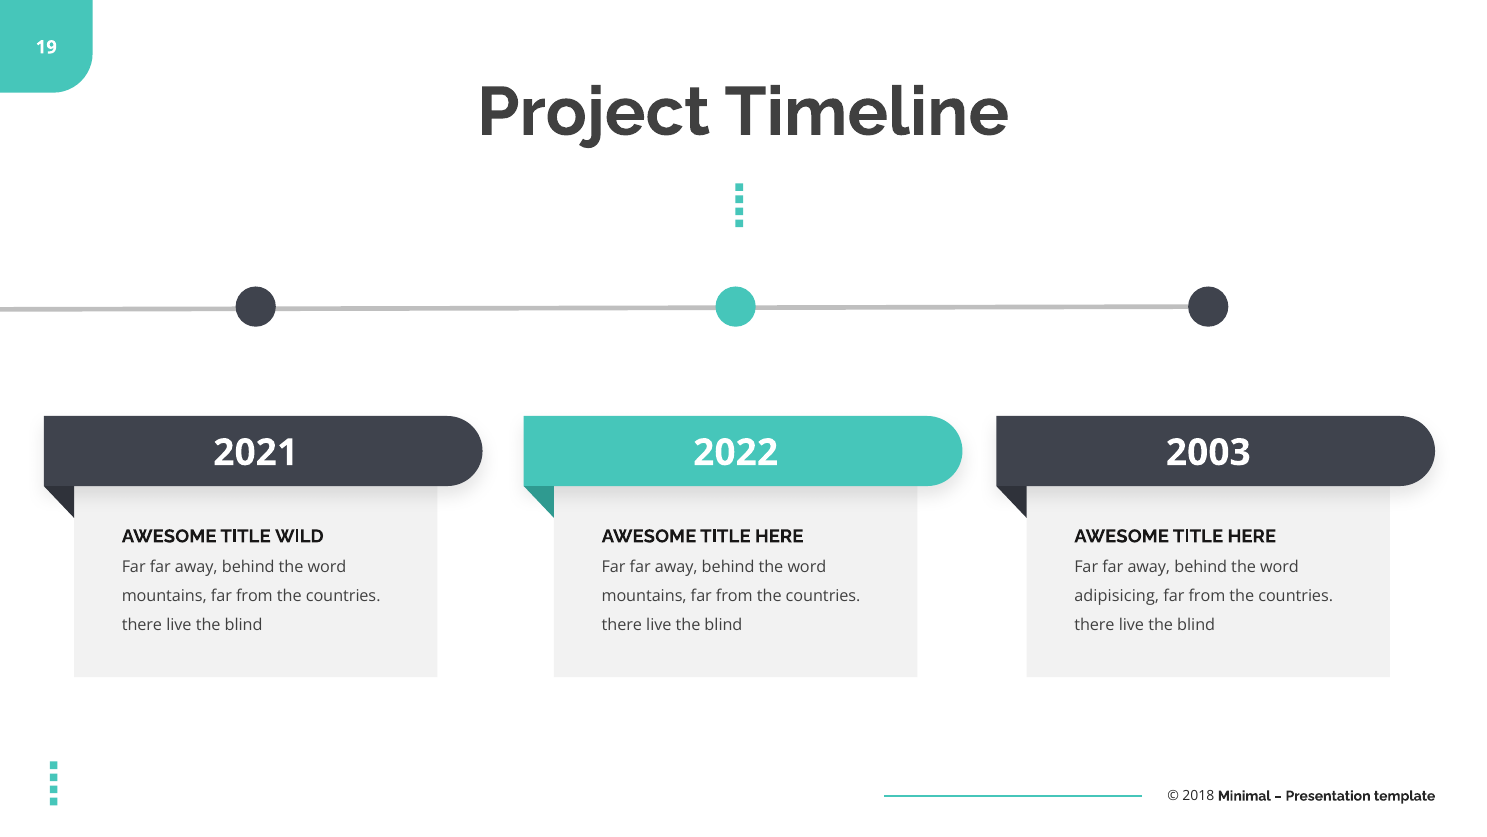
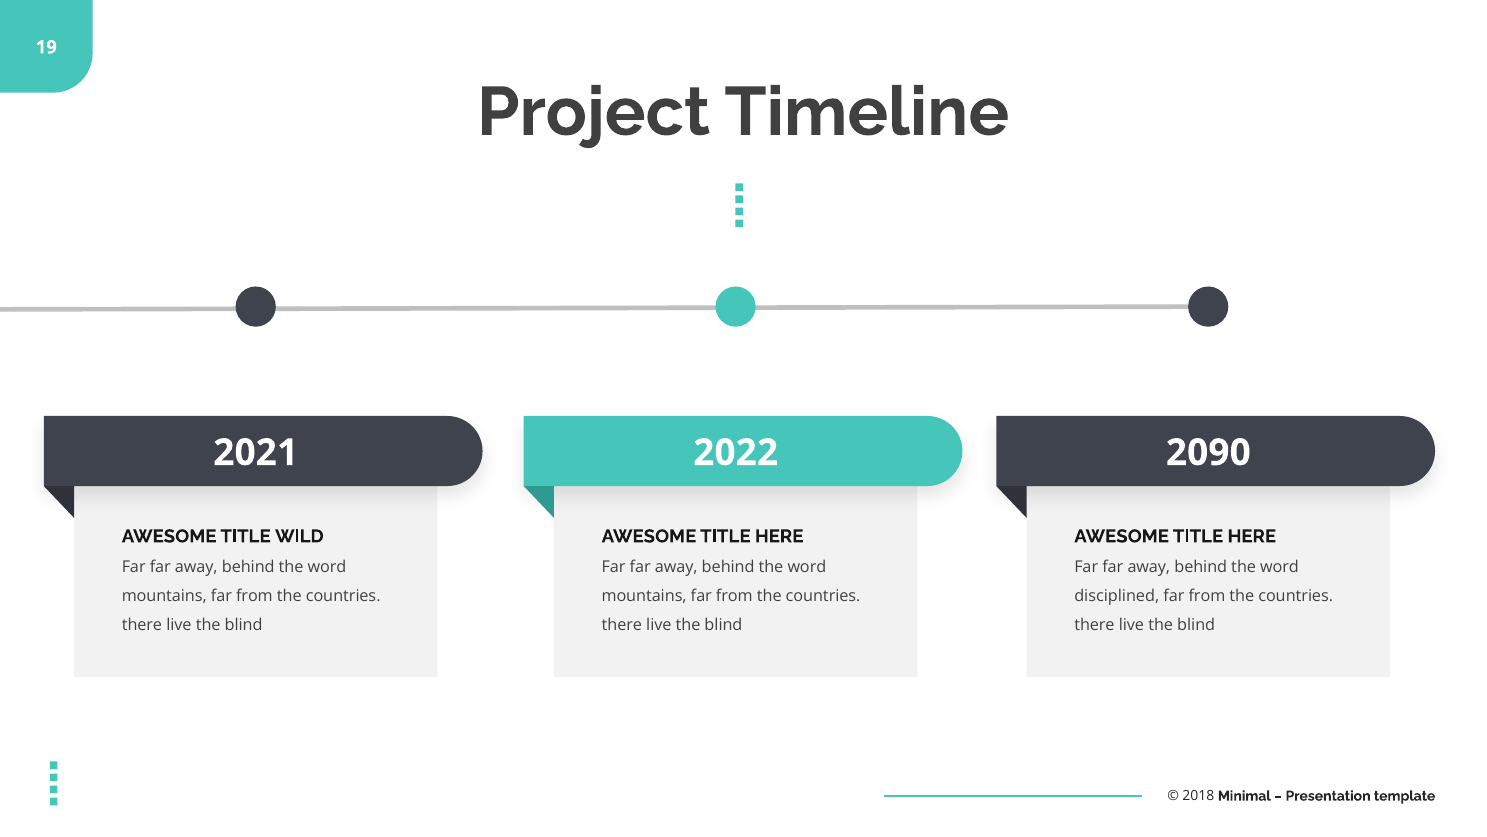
2003: 2003 -> 2090
adipisicing: adipisicing -> disciplined
